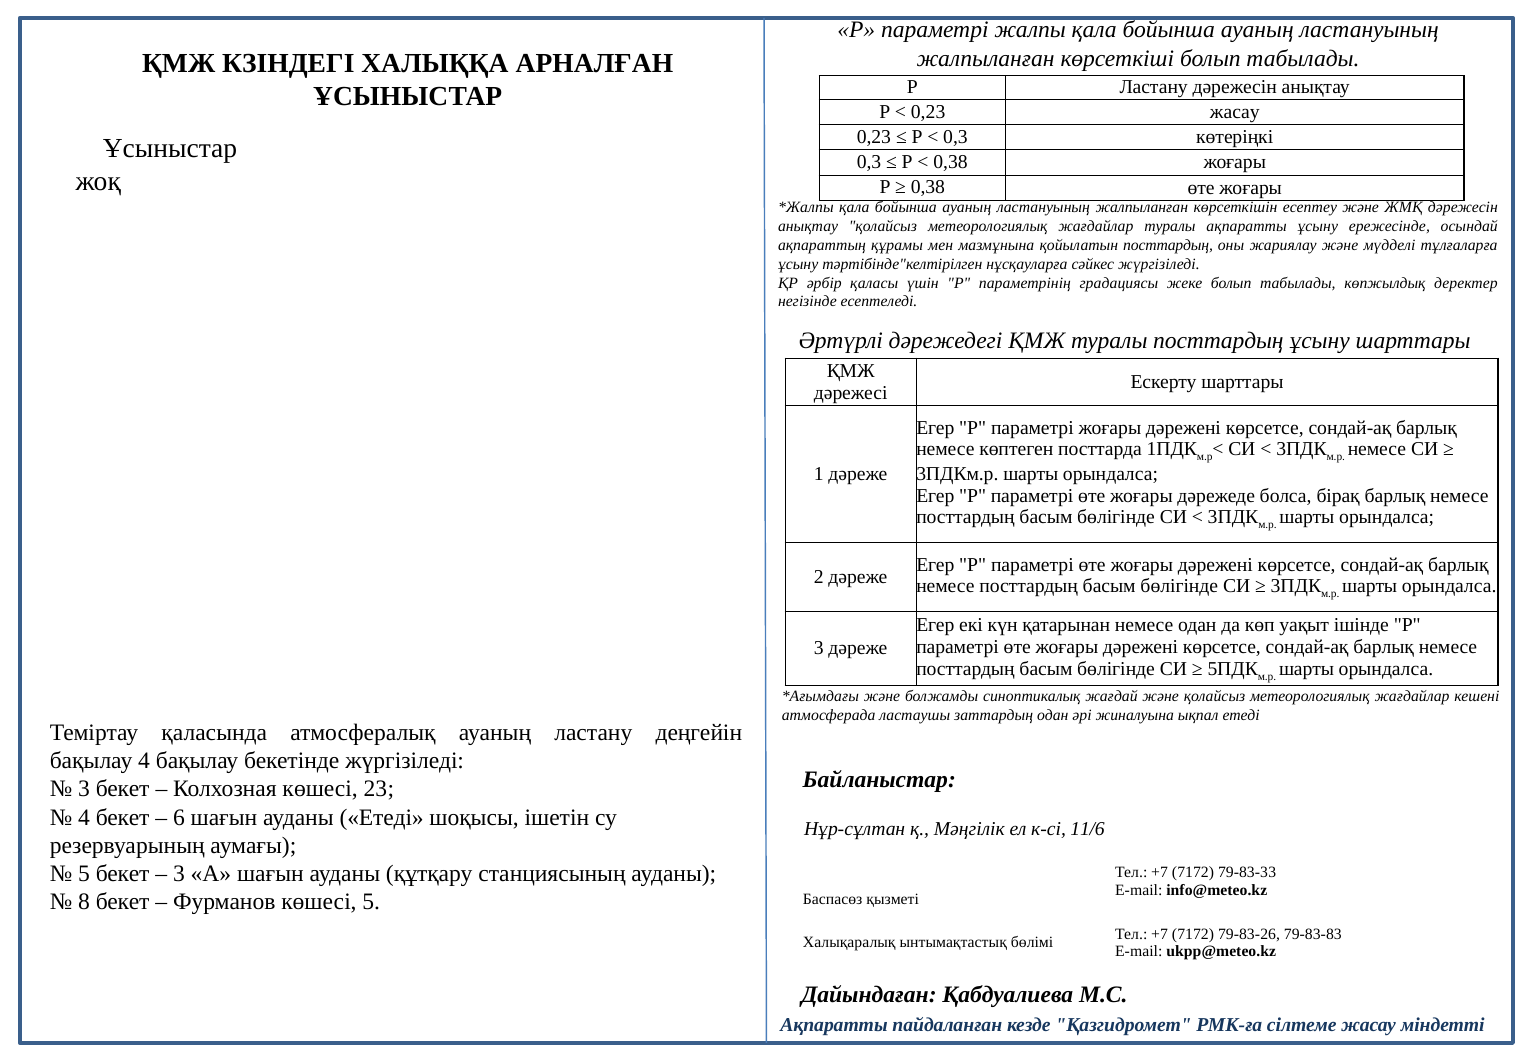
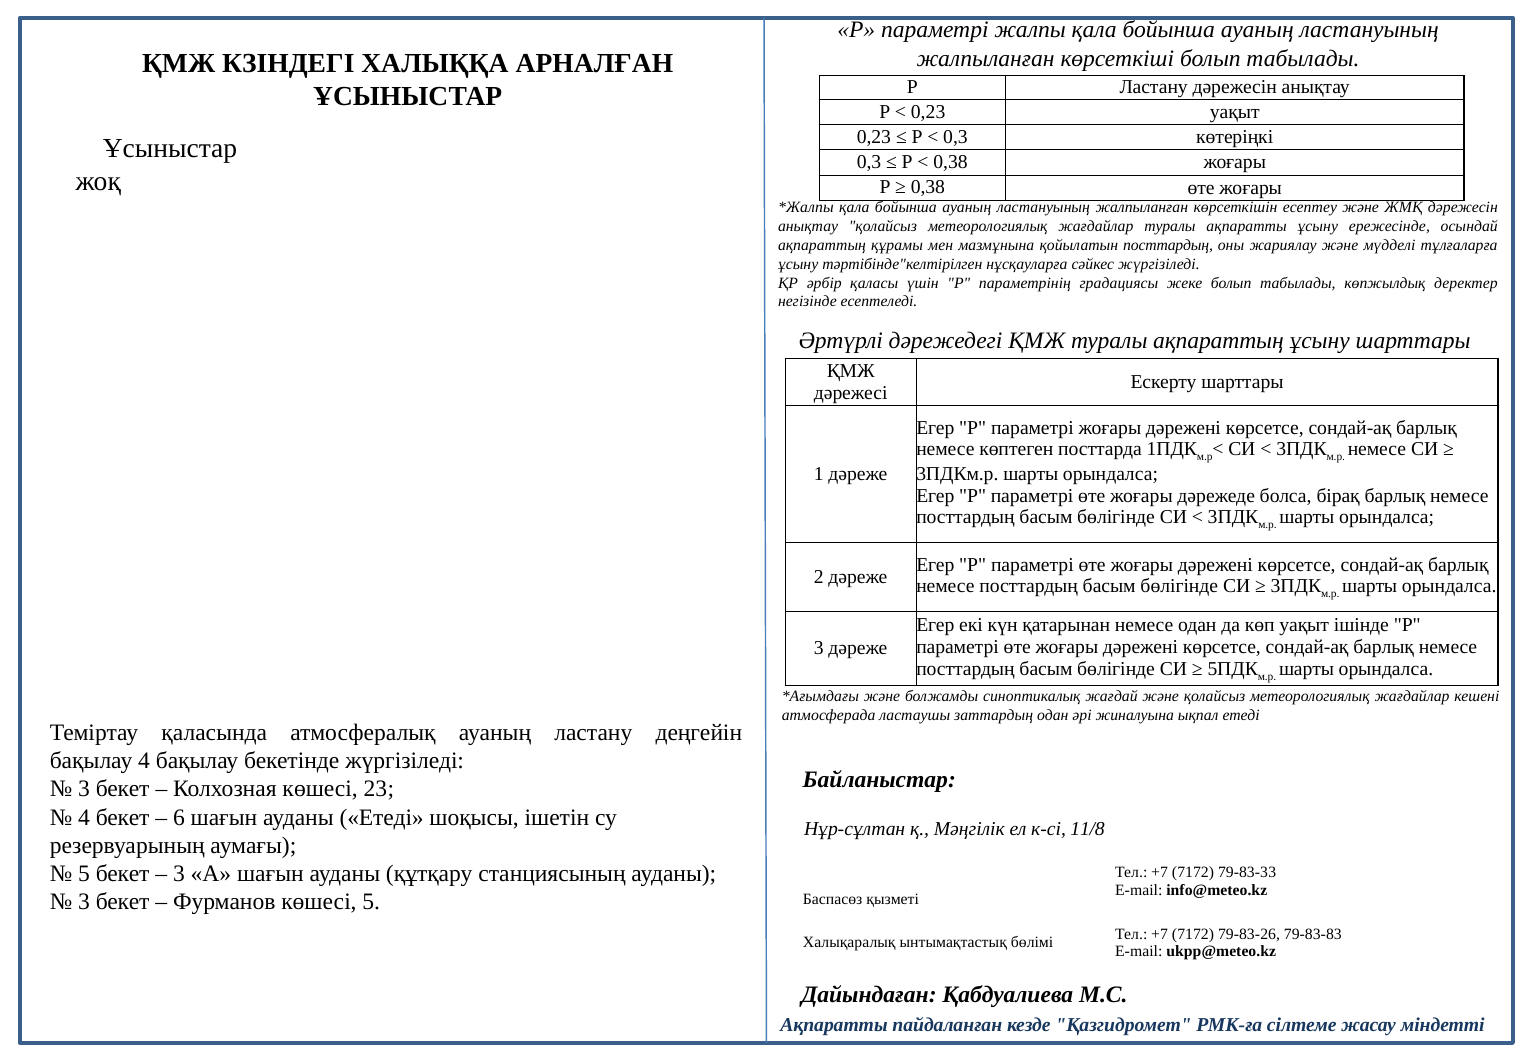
0,23 жасау: жасау -> уақыт
туралы посттардың: посттардың -> ақпараттың
11/6: 11/6 -> 11/8
8 at (84, 902): 8 -> 3
